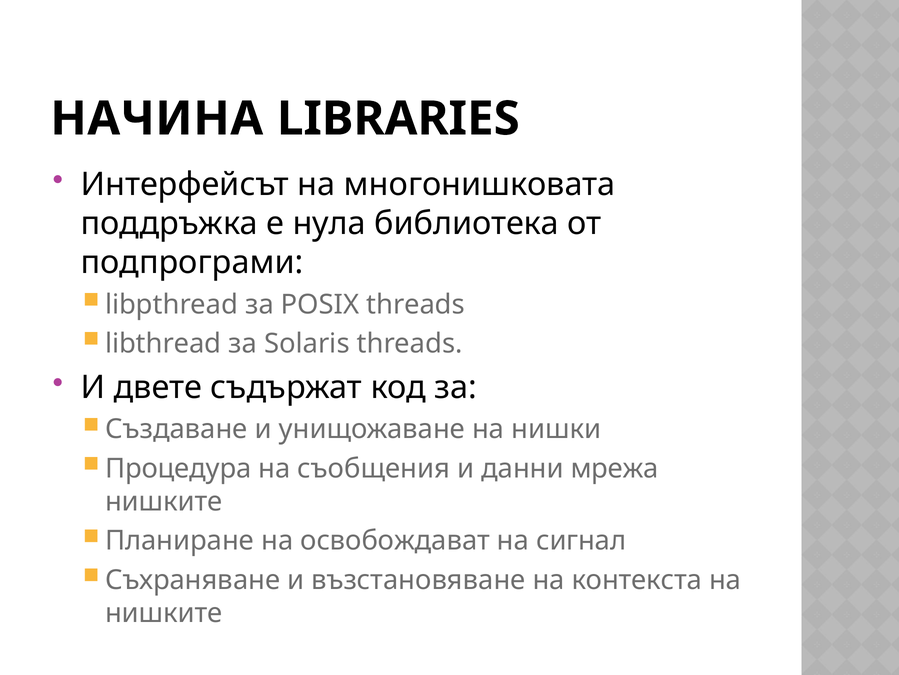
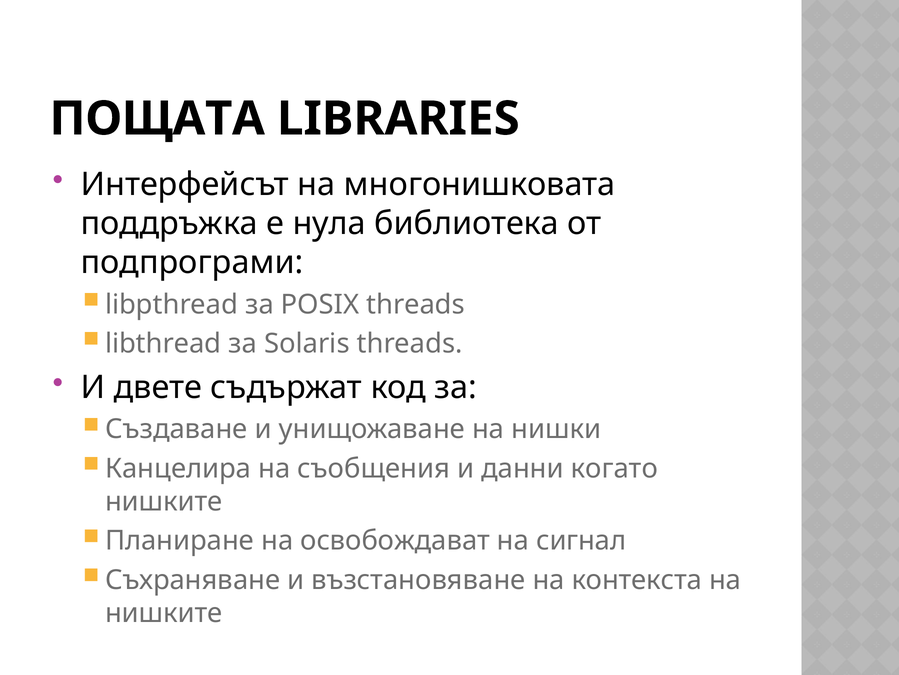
НАЧИНА: НАЧИНА -> ПОЩАТА
Процедура: Процедура -> Канцелира
мрежа: мрежа -> когато
